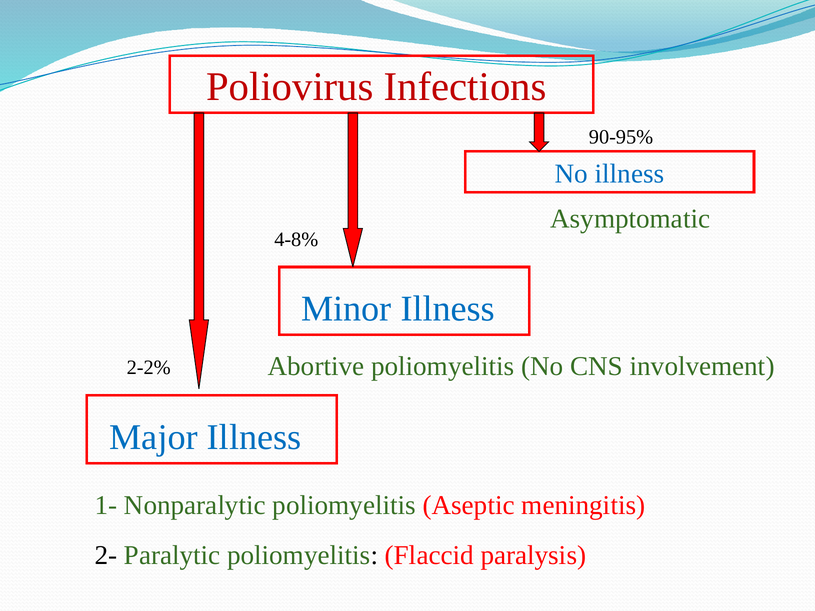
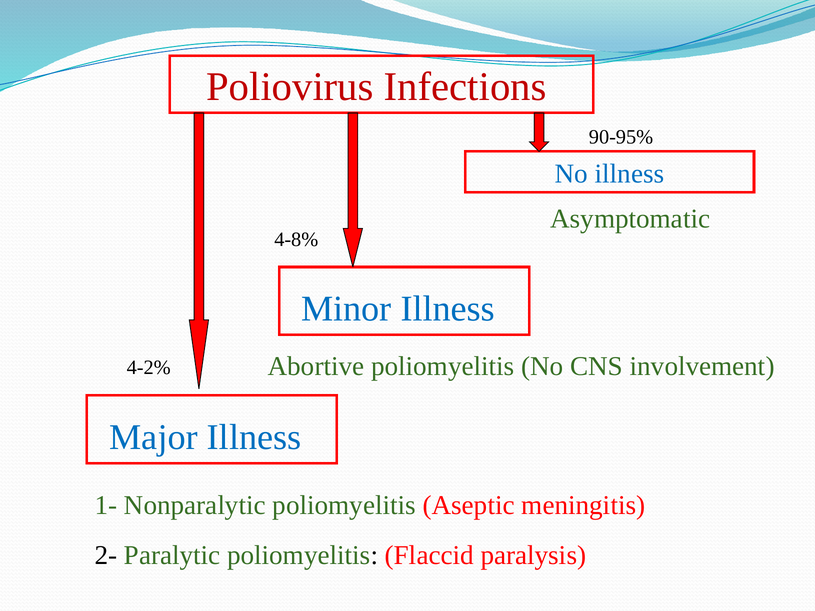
2-2%: 2-2% -> 4-2%
